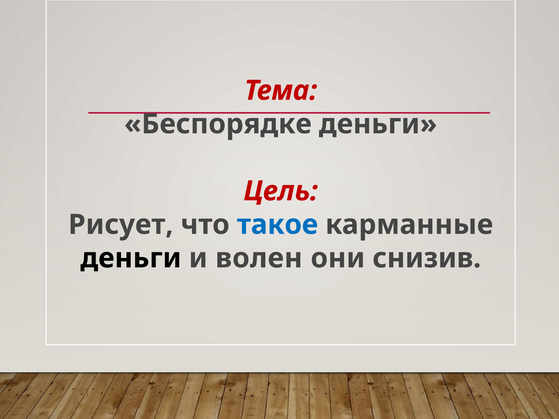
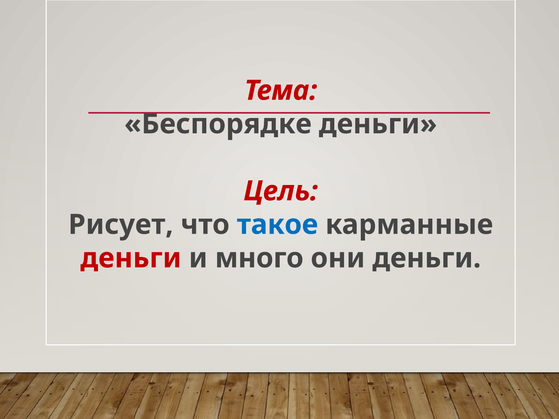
деньги at (131, 258) colour: black -> red
волен: волен -> много
они снизив: снизив -> деньги
